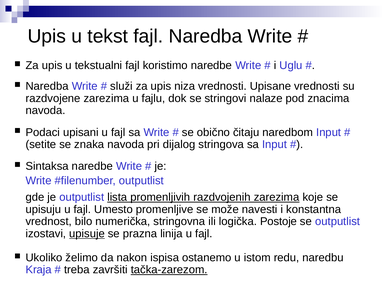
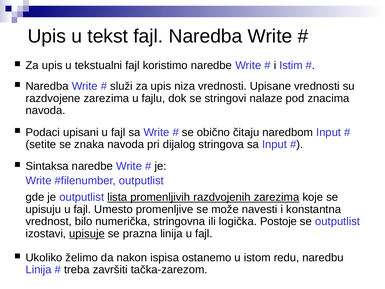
Uglu: Uglu -> Istim
Kraja at (39, 270): Kraja -> Linija
tačka-zarezom underline: present -> none
